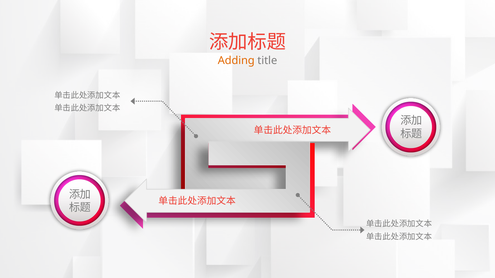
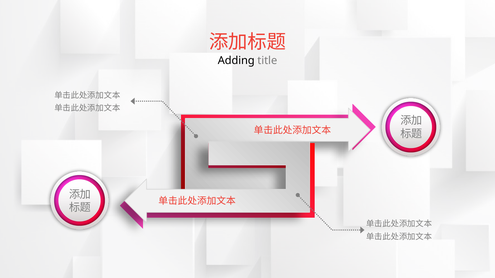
Adding colour: orange -> black
